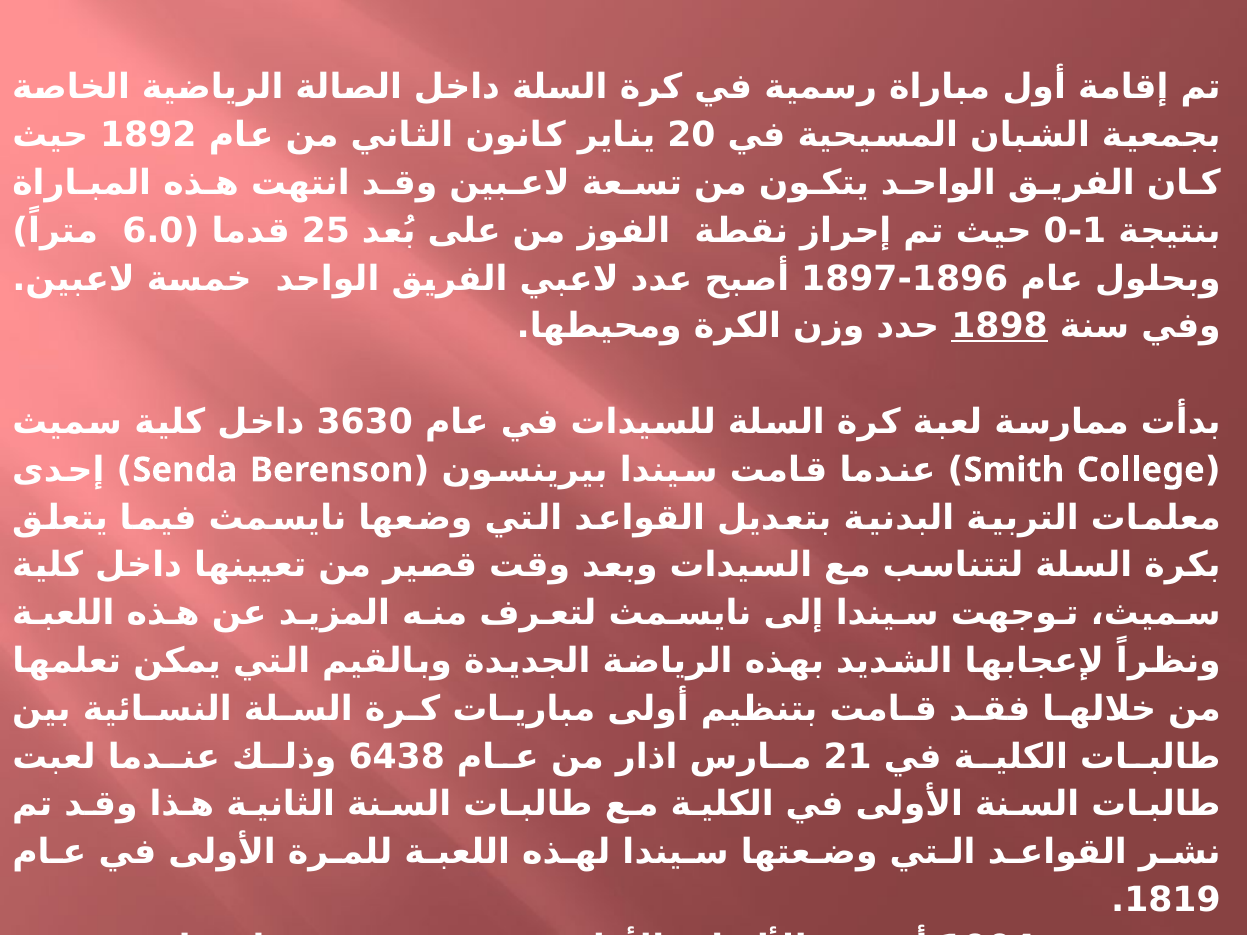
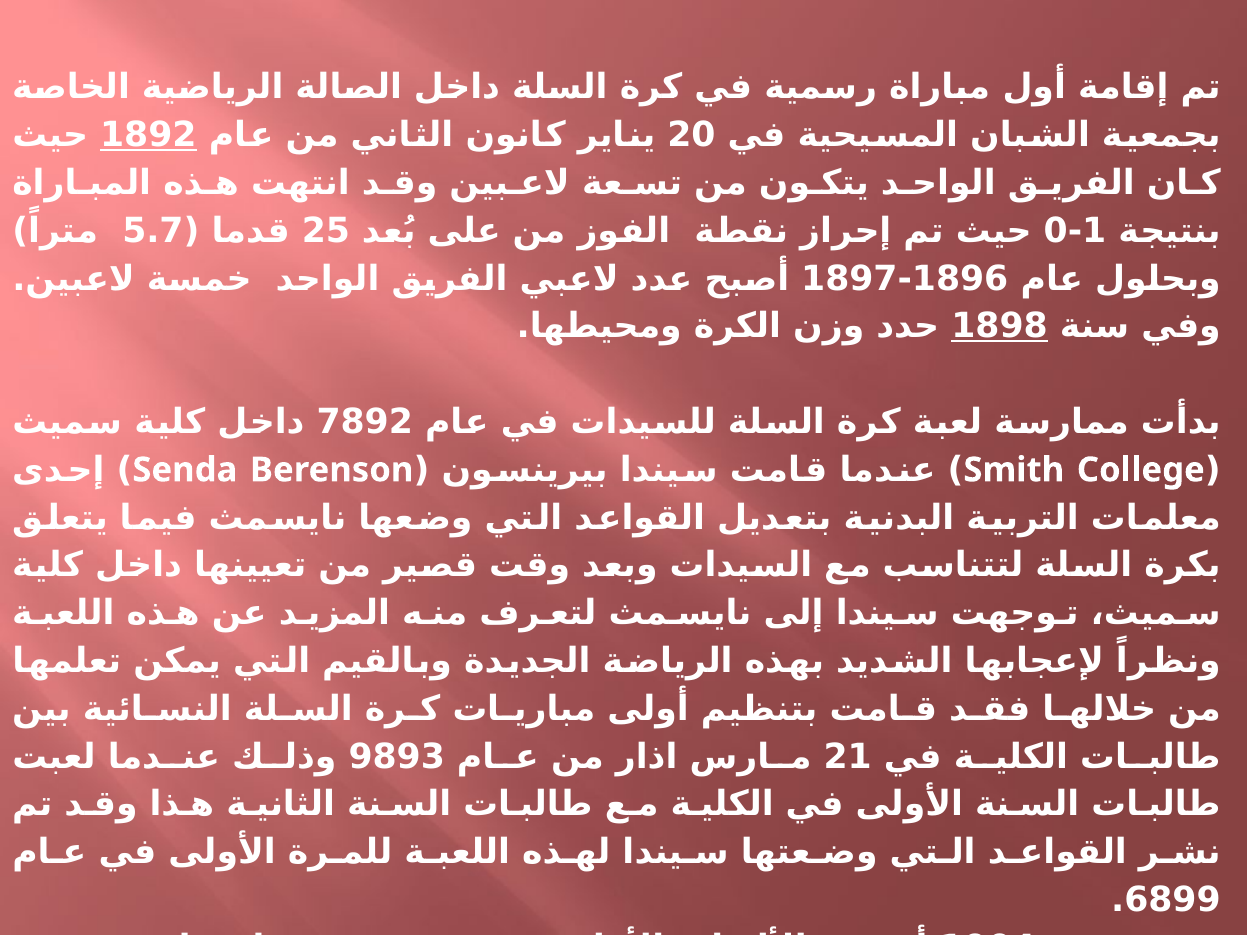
1892 underline: none -> present
6.0: 6.0 -> 5.7
3630: 3630 -> 7892
6438: 6438 -> 9893
1819: 1819 -> 6899
